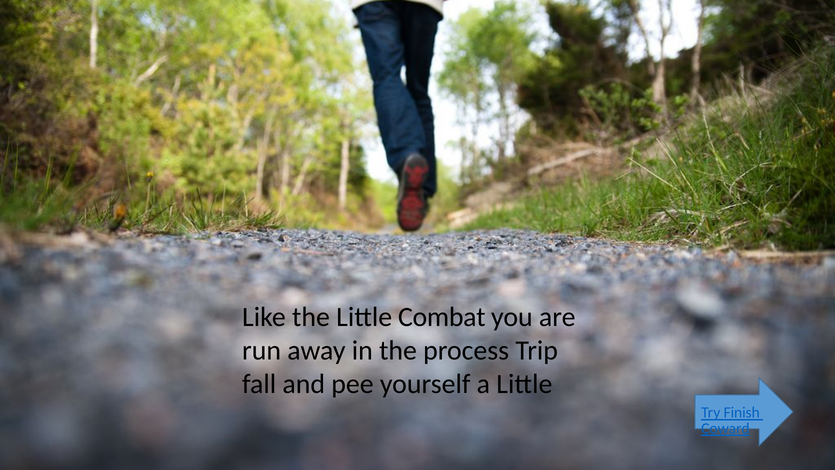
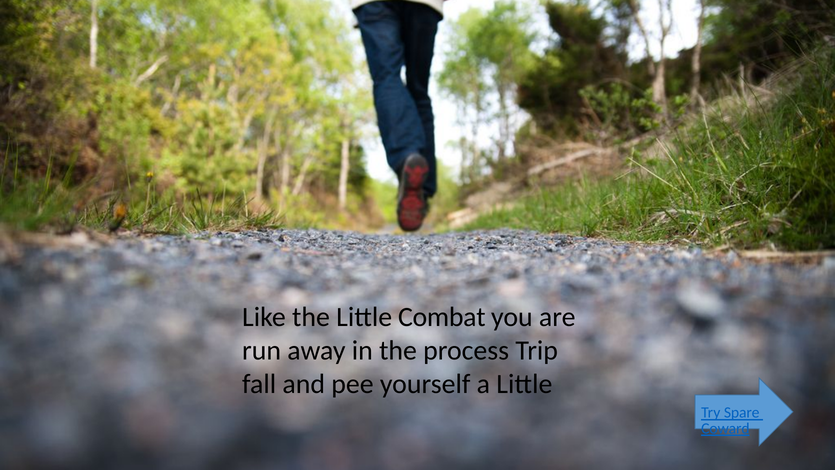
Finish: Finish -> Spare
